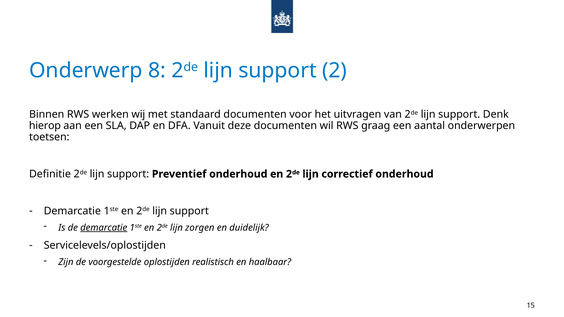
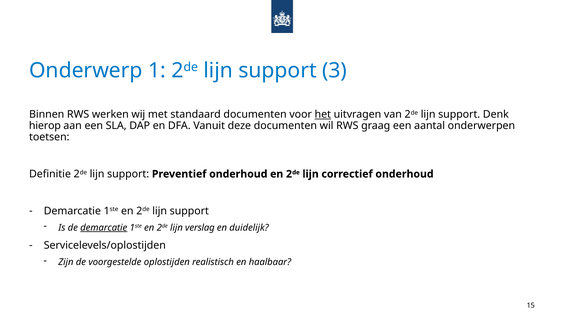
8: 8 -> 1
2: 2 -> 3
het underline: none -> present
zorgen: zorgen -> verslag
